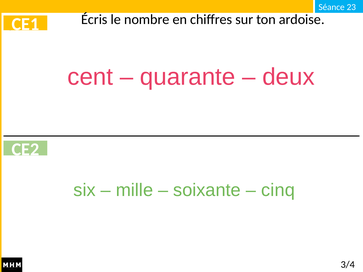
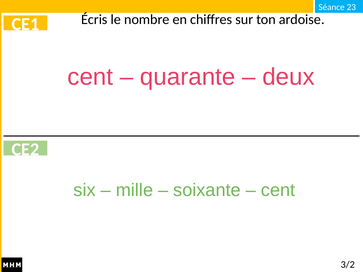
cinq at (278, 190): cinq -> cent
3/4: 3/4 -> 3/2
